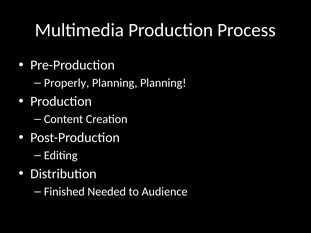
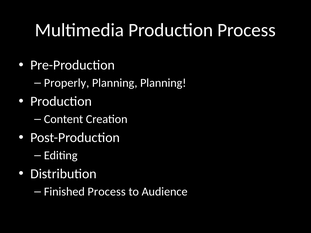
Finished Needed: Needed -> Process
